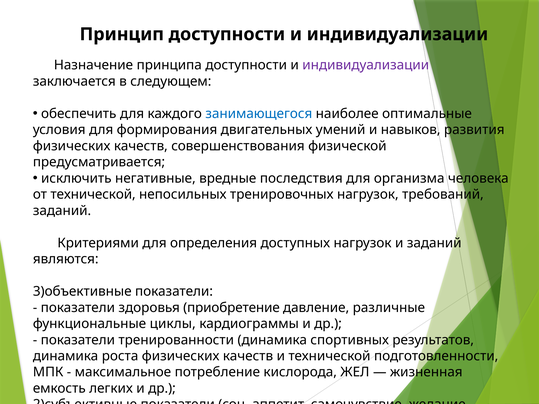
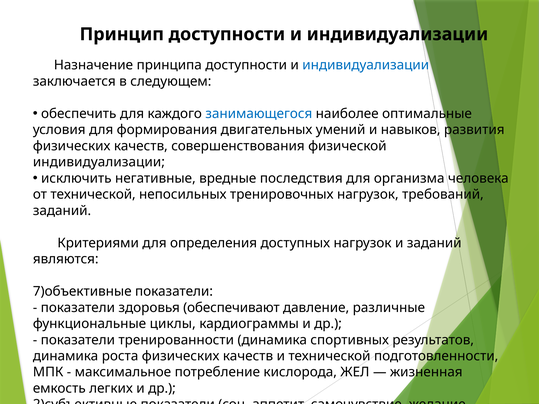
индивидуализации at (366, 65) colour: purple -> blue
предусматривается at (99, 162): предусматривается -> индивидуализации
3)объективные: 3)объективные -> 7)объективные
приобретение: приобретение -> обеспечивают
